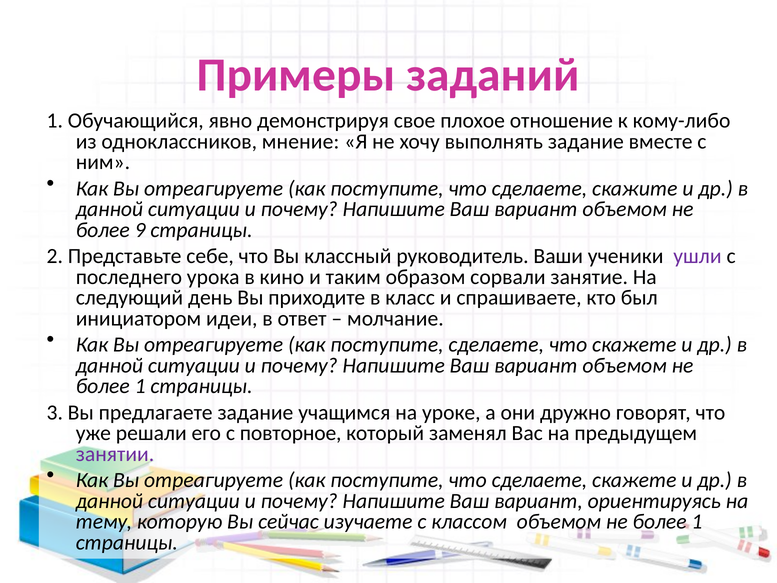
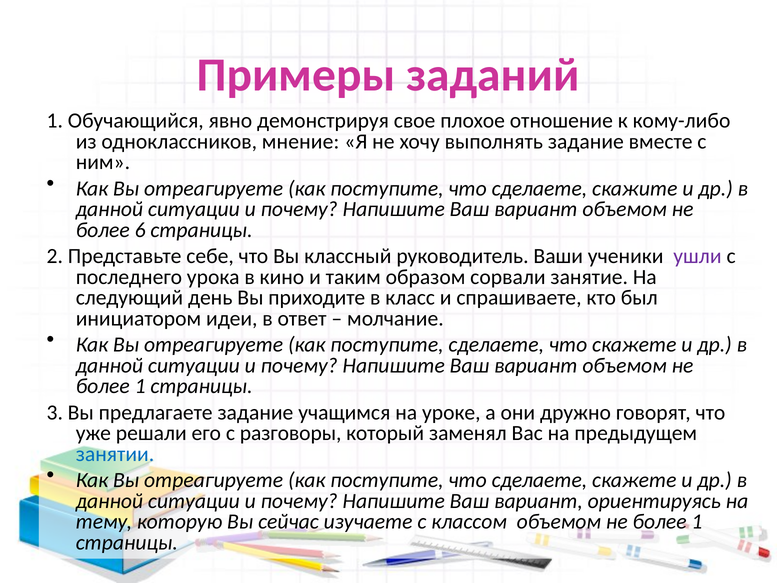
9: 9 -> 6
повторное: повторное -> разговоры
занятии colour: purple -> blue
